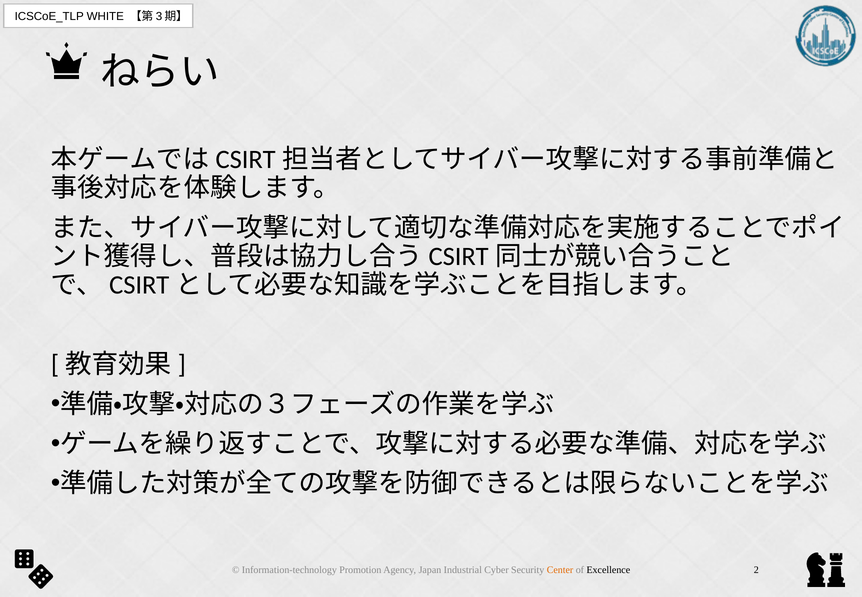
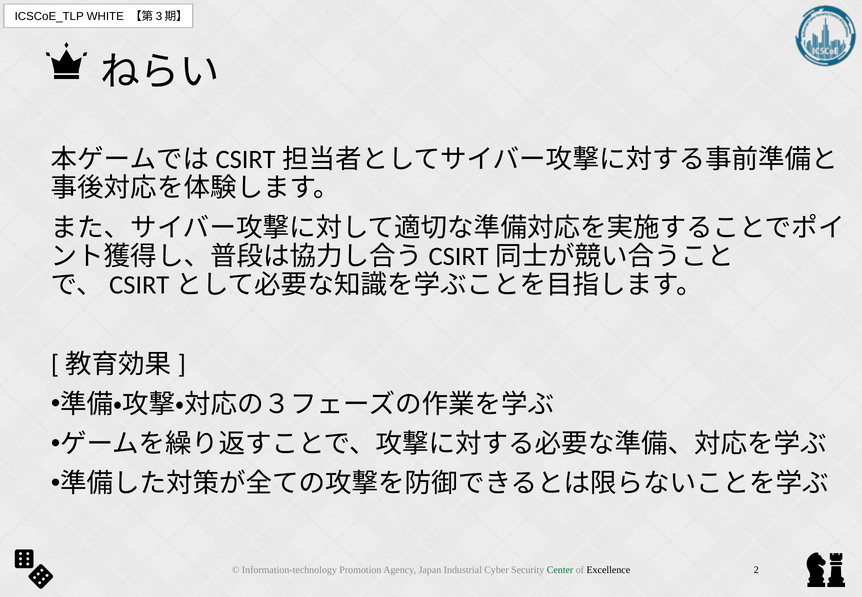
Center colour: orange -> green
